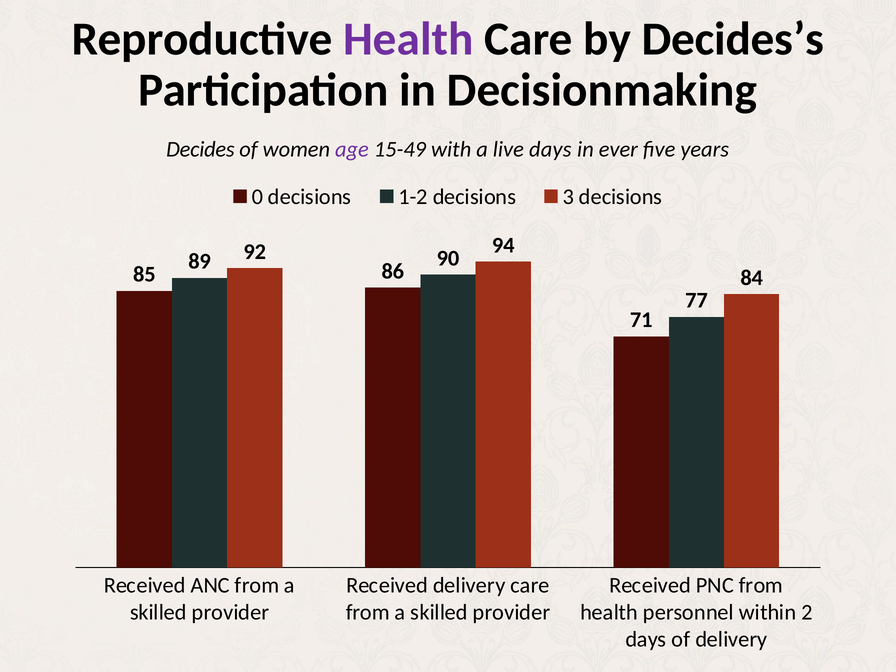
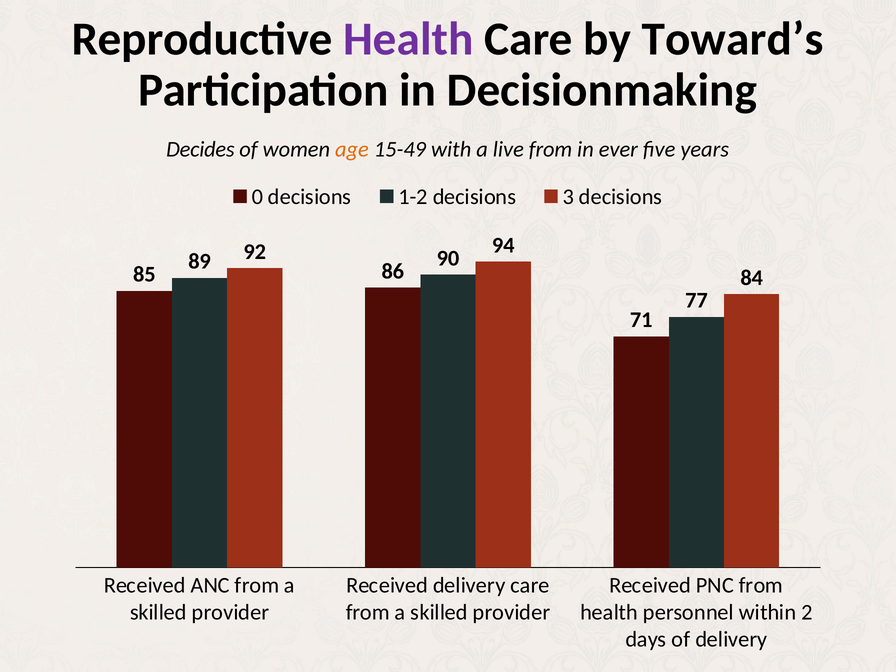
Decides’s: Decides’s -> Toward’s
age colour: purple -> orange
live days: days -> from
